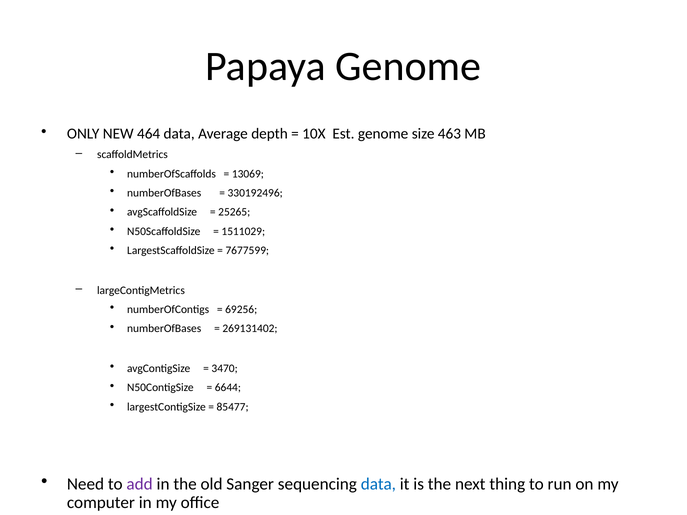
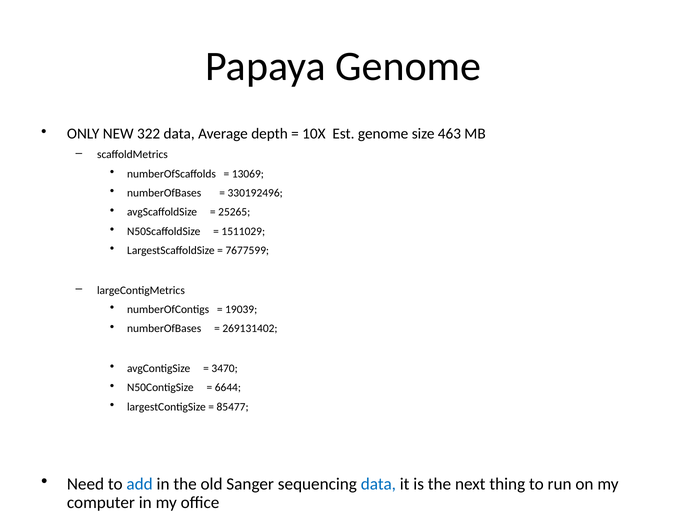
464: 464 -> 322
69256: 69256 -> 19039
add colour: purple -> blue
